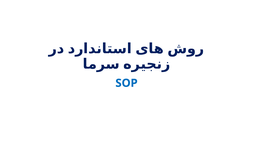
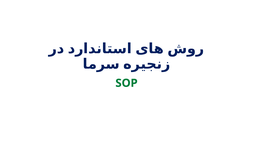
SOP colour: blue -> green
